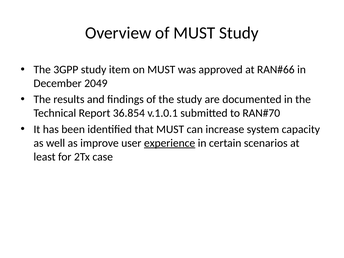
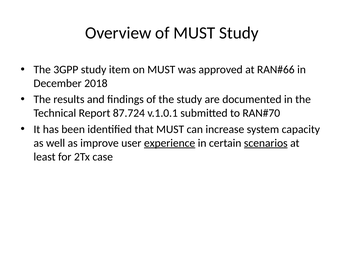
2049: 2049 -> 2018
36.854: 36.854 -> 87.724
scenarios underline: none -> present
